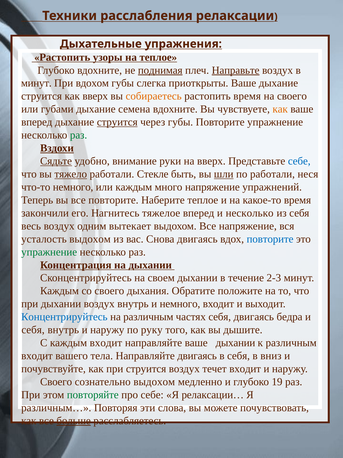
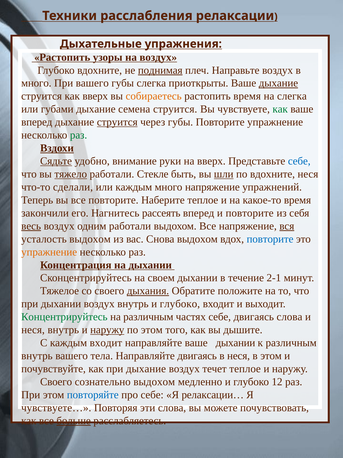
на теплое: теплое -> воздух
Направьте underline: present -> none
минут at (36, 83): минут -> много
При вдохом: вдохом -> вашего
дыхание at (278, 83) underline: none -> present
на своего: своего -> слегка
семена вдохните: вдохните -> струится
как at (280, 109) colour: orange -> green
по работали: работали -> вдохните
что-то немного: немного -> сделали
тяжелое: тяжелое -> рассеять
и несколько: несколько -> повторите
весь underline: none -> present
одним вытекает: вытекает -> работали
вся underline: none -> present
Снова двигаясь: двигаясь -> выдохом
упражнение at (49, 252) colour: green -> orange
2-3: 2-3 -> 2-1
Каждым at (60, 290): Каждым -> Тяжелое
дыхания underline: none -> present
немного at (180, 303): немного -> глубоко
Концентрируйтесь colour: blue -> green
частях себя: себя -> себе
двигаясь бедра: бедра -> слова
себя at (33, 329): себя -> неся
наружу at (107, 329) underline: none -> present
по руку: руку -> этом
входит at (37, 355): входит -> внутрь
в себя: себя -> неся
в вниз: вниз -> этом
при струится: струится -> дыхание
течет входит: входит -> теплое
19: 19 -> 12
повторяйте colour: green -> blue
различным…: различным… -> чувствуете…
